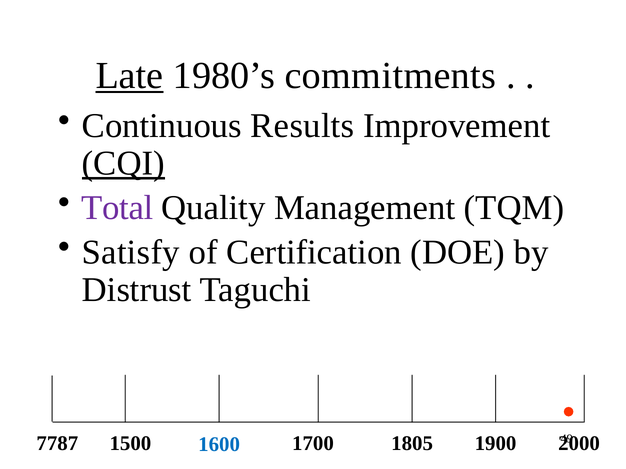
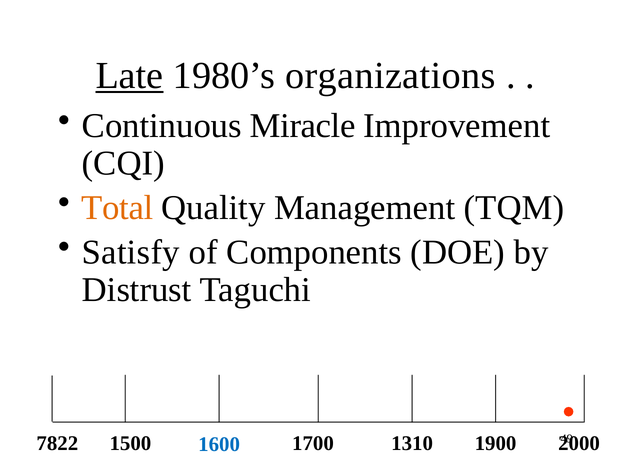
commitments: commitments -> organizations
Results: Results -> Miracle
CQI underline: present -> none
Total colour: purple -> orange
Certification: Certification -> Components
7787: 7787 -> 7822
1805: 1805 -> 1310
